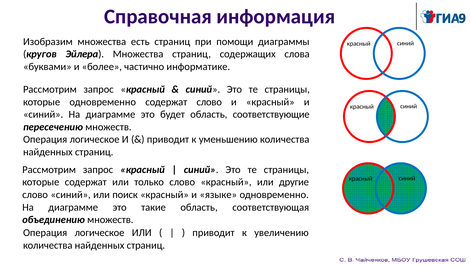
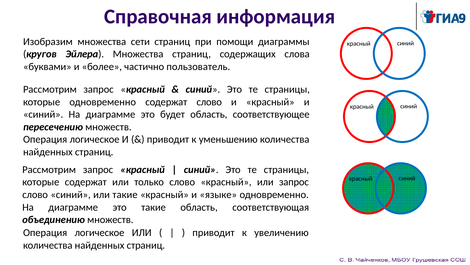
есть: есть -> сети
информатике: информатике -> пользователь
соответствующие: соответствующие -> соответствующее
или другие: другие -> запрос
или поиск: поиск -> такие
